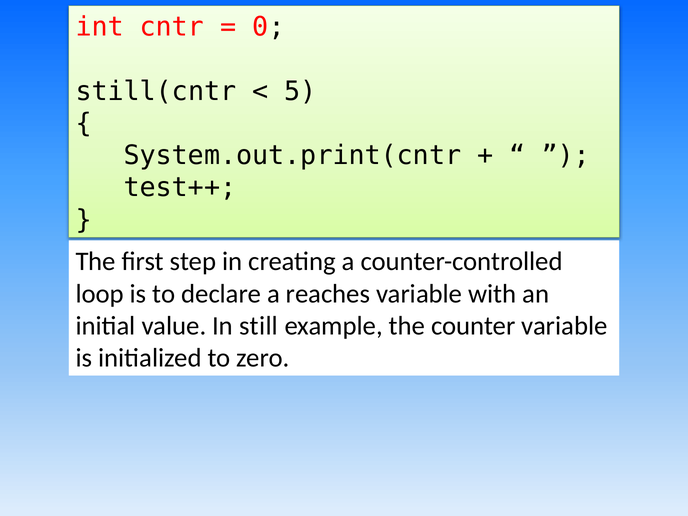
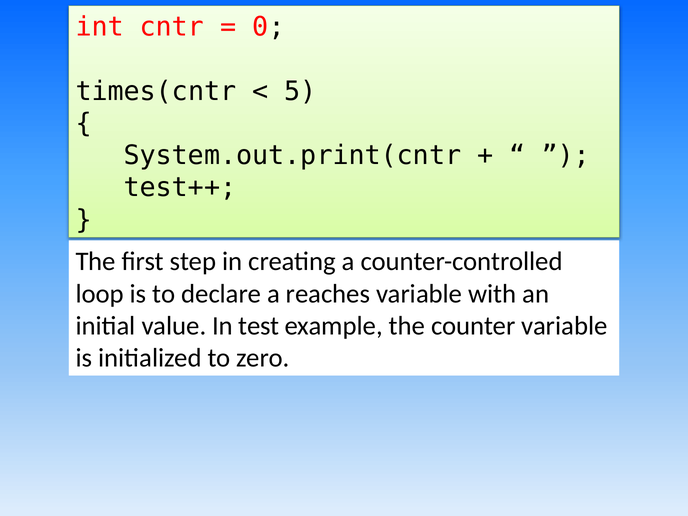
still(cntr: still(cntr -> times(cntr
still: still -> test
